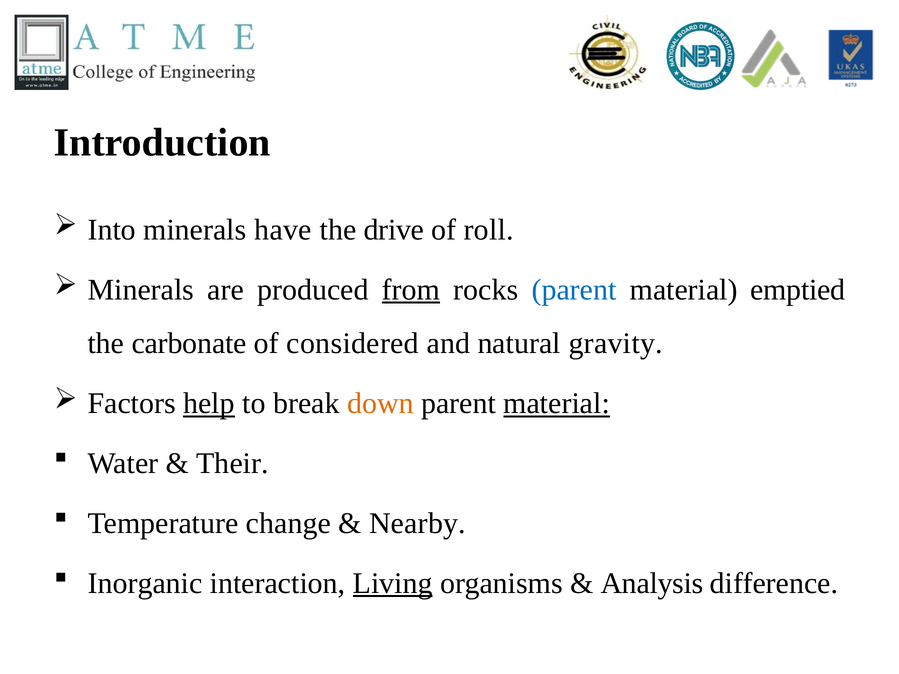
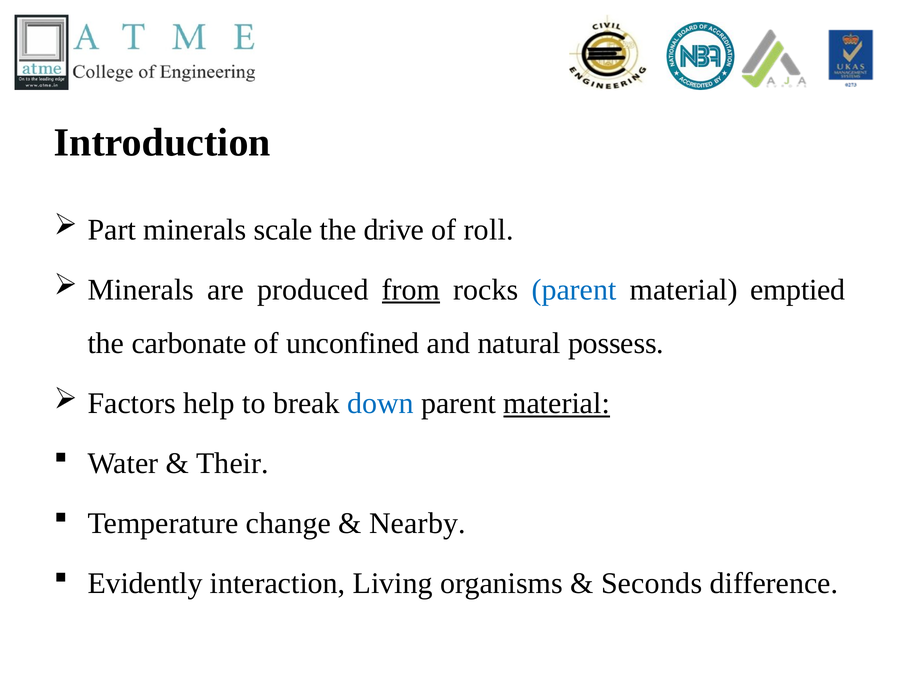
Into: Into -> Part
have: have -> scale
considered: considered -> unconfined
gravity: gravity -> possess
help underline: present -> none
down colour: orange -> blue
Inorganic: Inorganic -> Evidently
Living underline: present -> none
Analysis: Analysis -> Seconds
